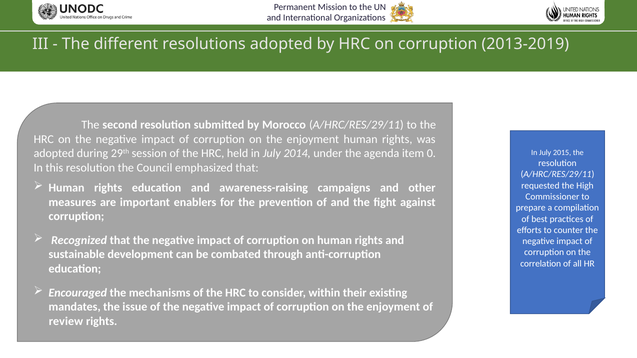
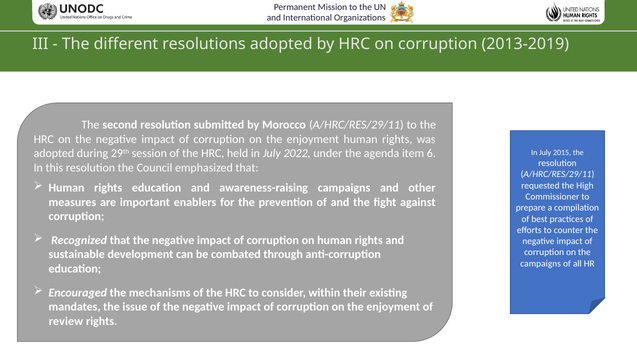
2014: 2014 -> 2022
0: 0 -> 6
correlation at (541, 264): correlation -> campaigns
